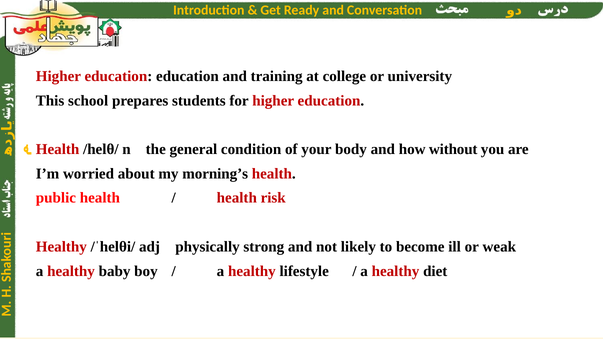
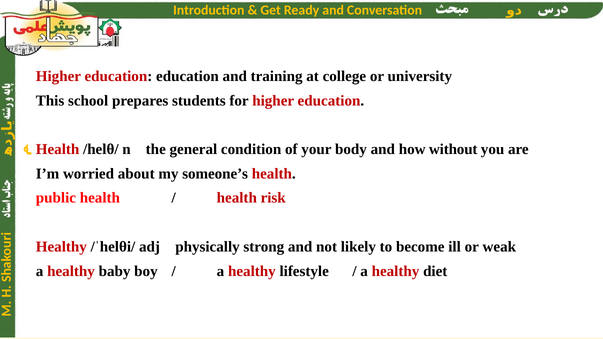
morning’s: morning’s -> someone’s
